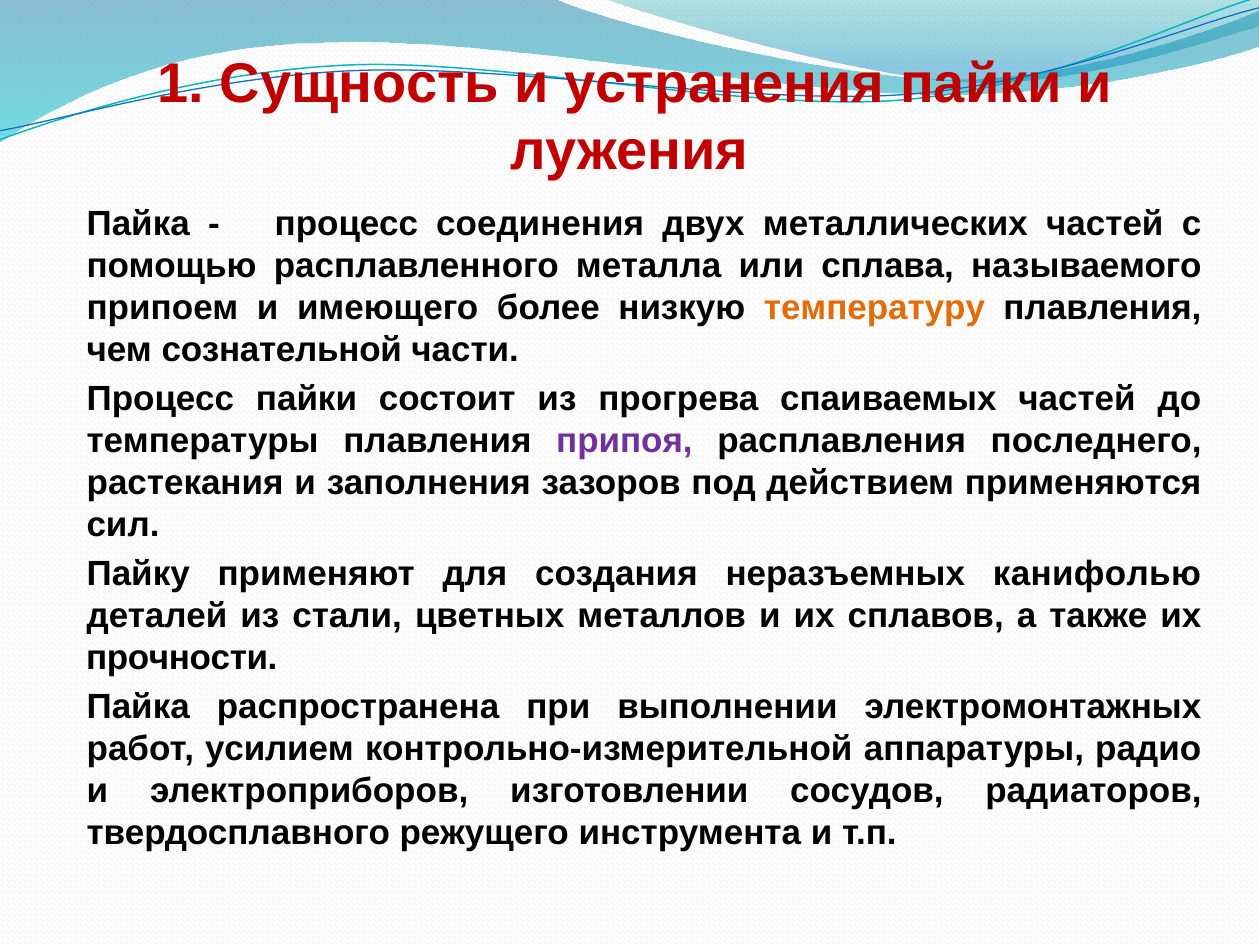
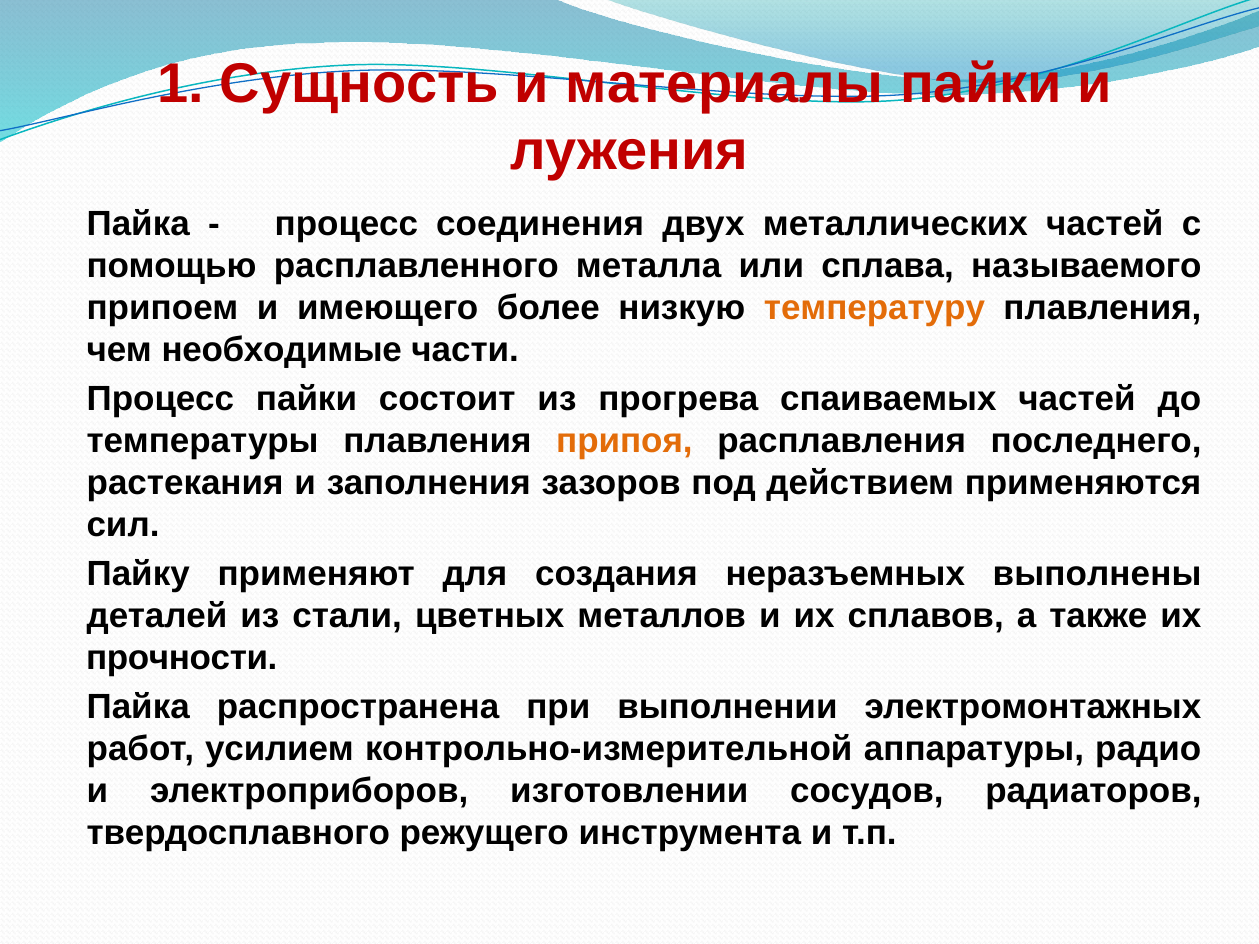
устранения: устранения -> материалы
сознательной: сознательной -> необходимые
припоя colour: purple -> orange
канифолью: канифолью -> выполнены
